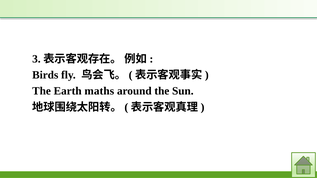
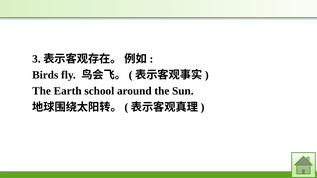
maths: maths -> school
